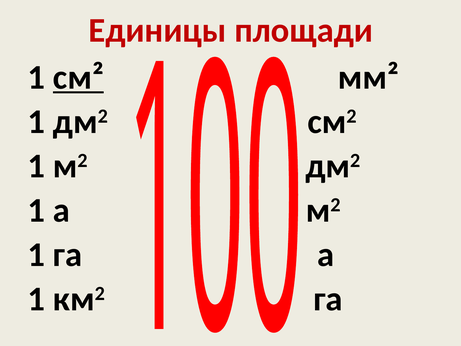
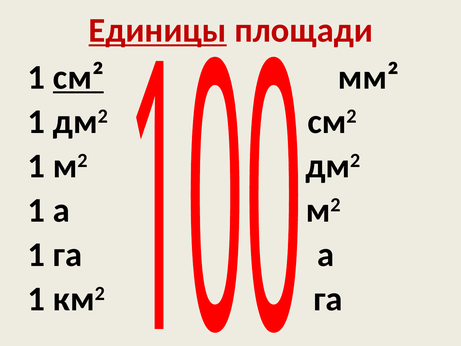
Единицы underline: none -> present
